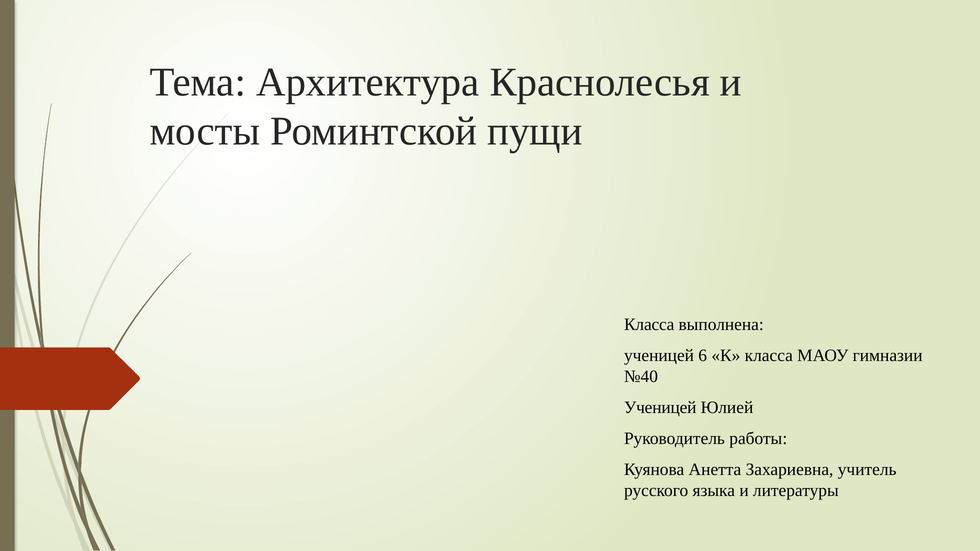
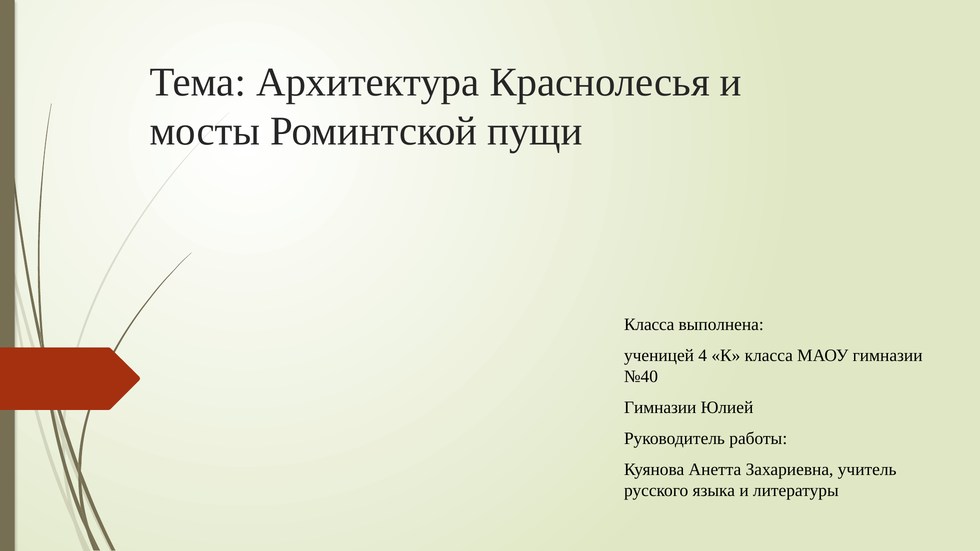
6: 6 -> 4
Ученицей at (660, 408): Ученицей -> Гимназии
